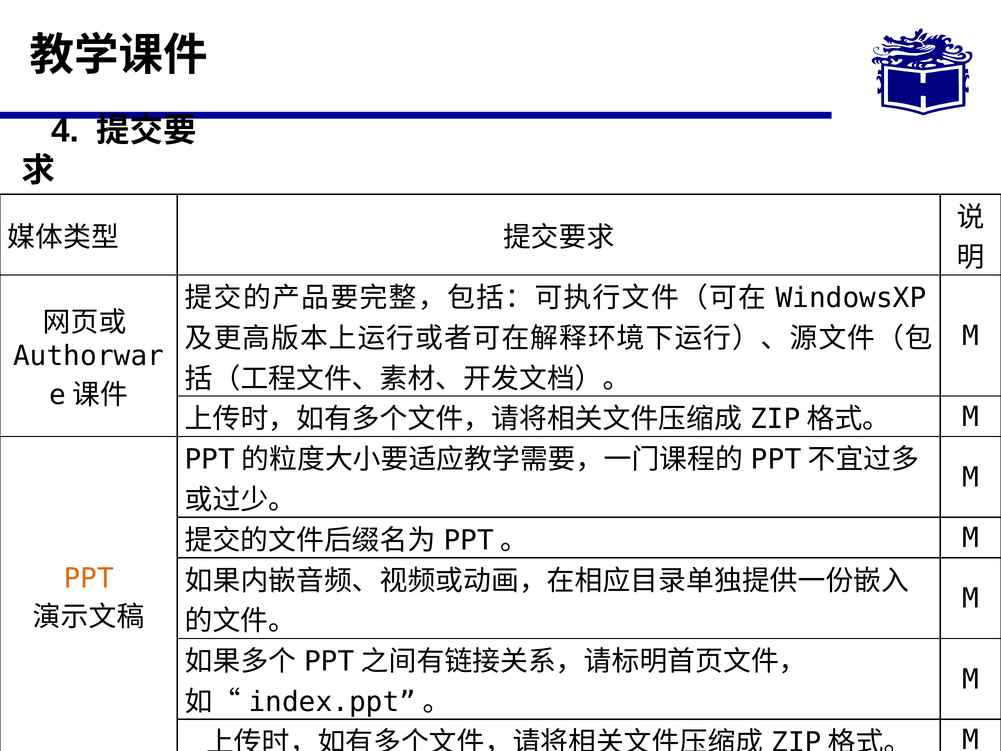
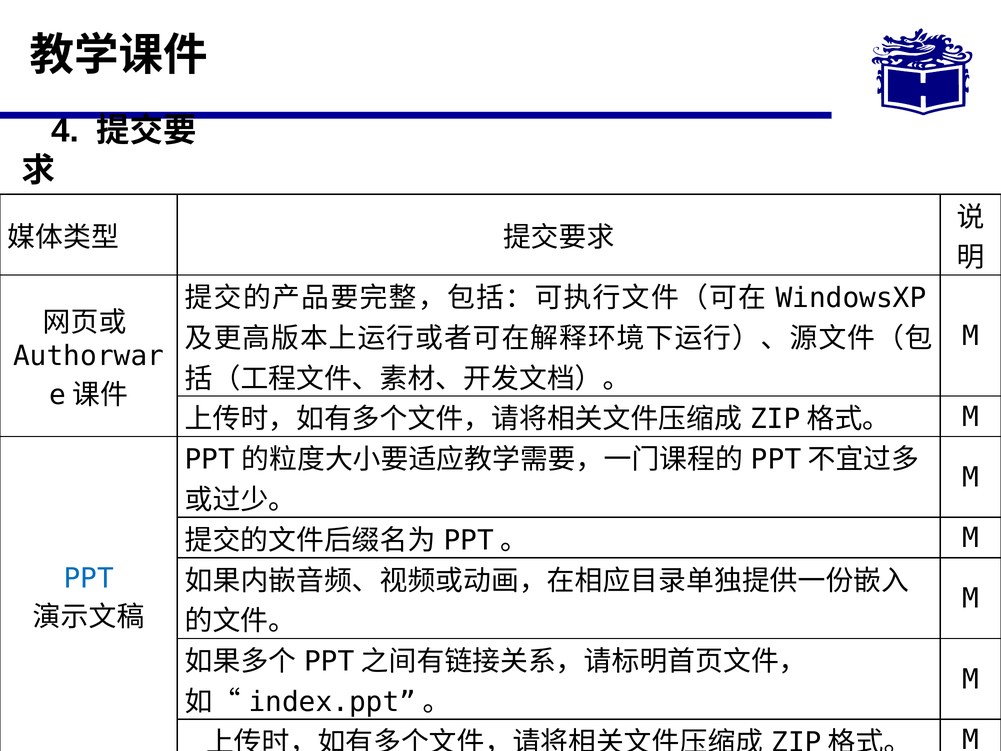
PPT colour: orange -> blue
